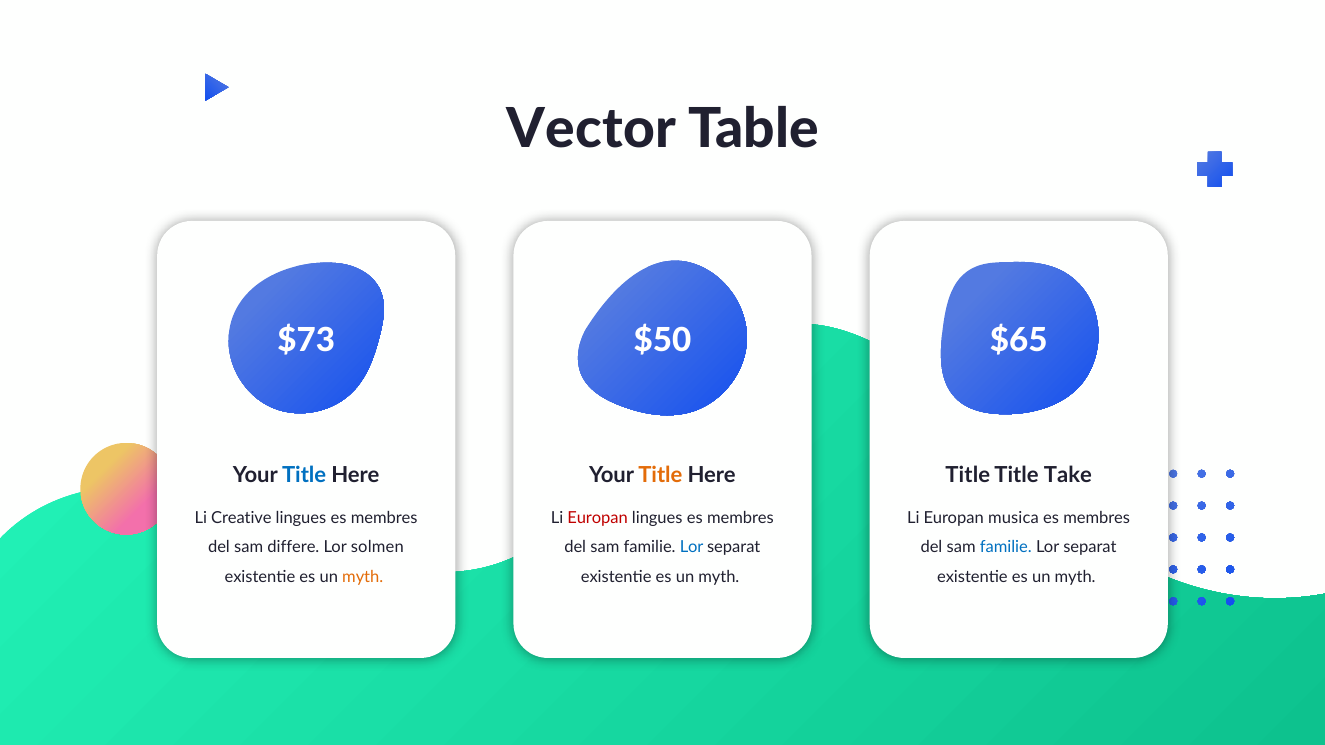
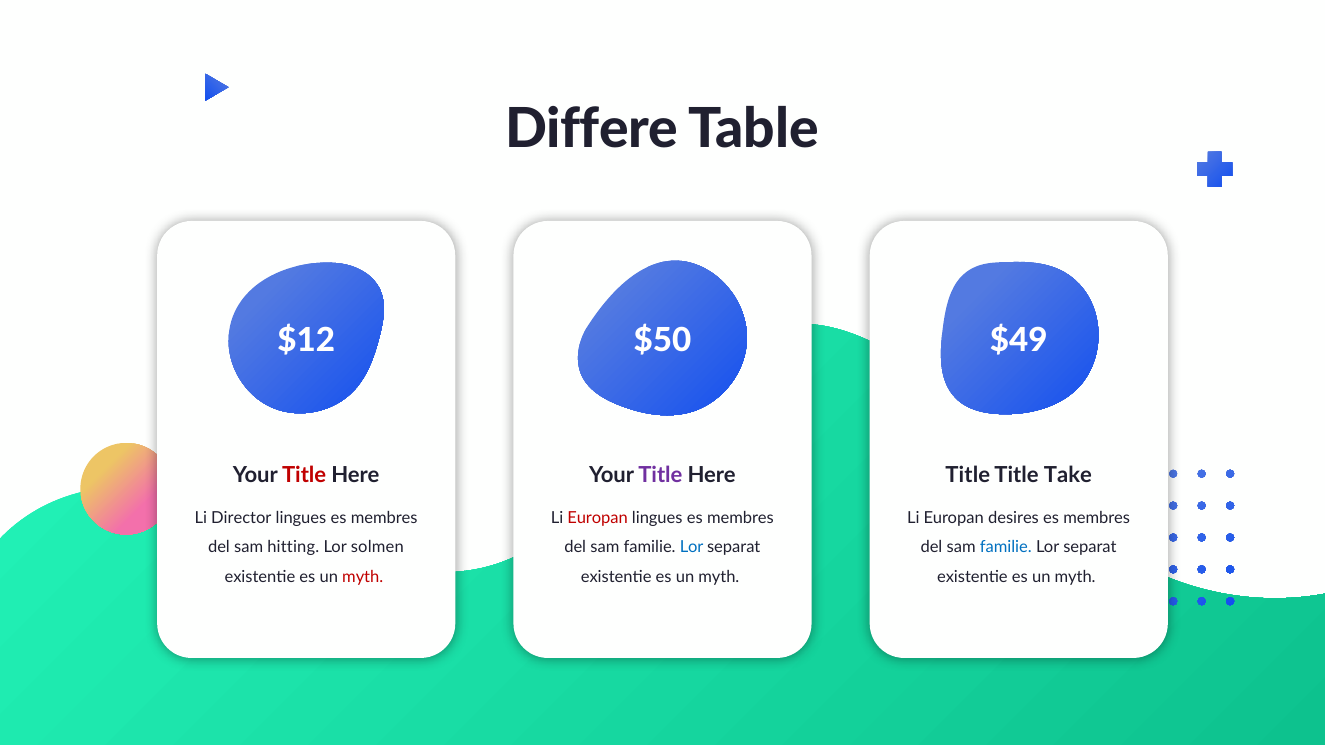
Vector: Vector -> Differe
$73: $73 -> $12
$65: $65 -> $49
Title at (304, 475) colour: blue -> red
Title at (660, 475) colour: orange -> purple
Creative: Creative -> Director
musica: musica -> desires
differe: differe -> hitting
myth at (363, 577) colour: orange -> red
